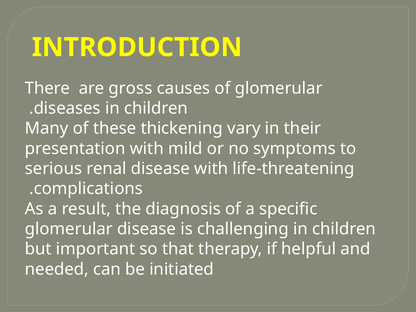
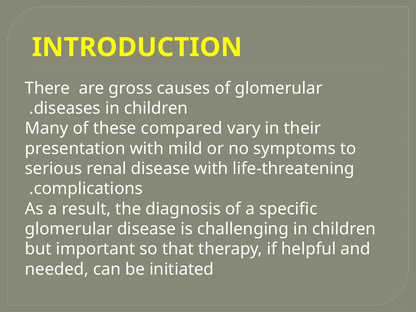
thickening: thickening -> compared
